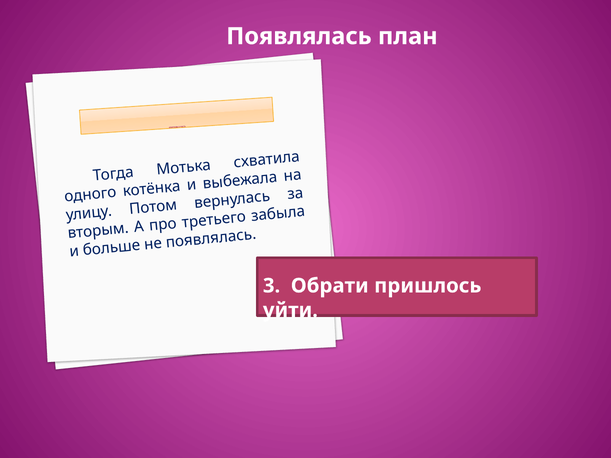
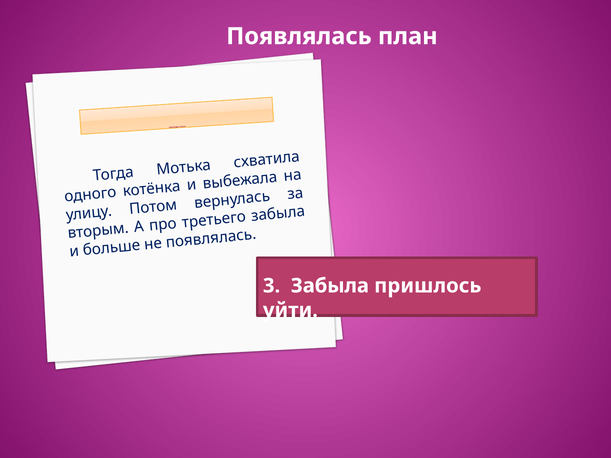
3 Обрати: Обрати -> Забыла
